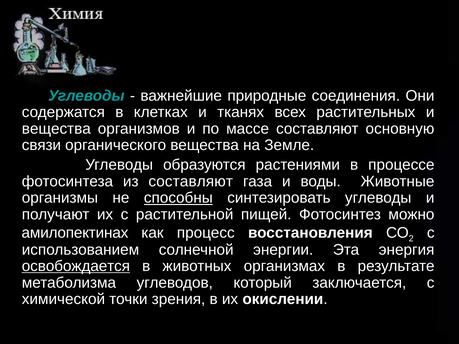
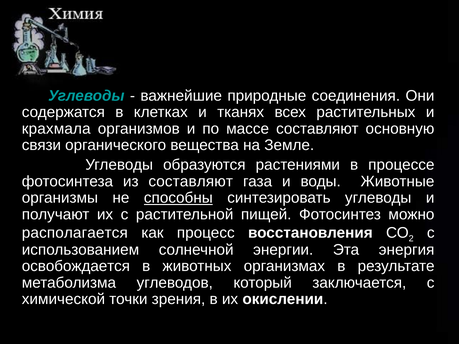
вещества at (56, 129): вещества -> крахмала
амилопектинах: амилопектинах -> располагается
освобождается underline: present -> none
